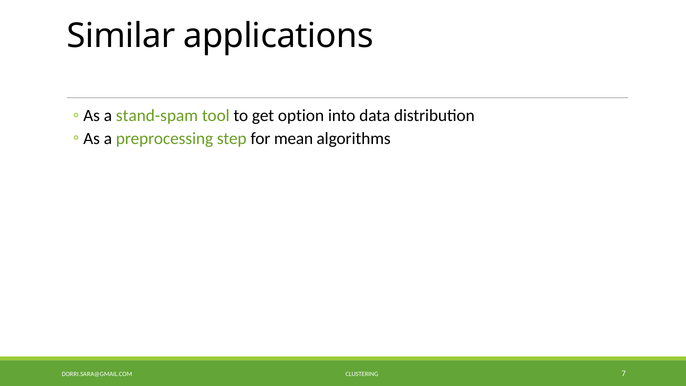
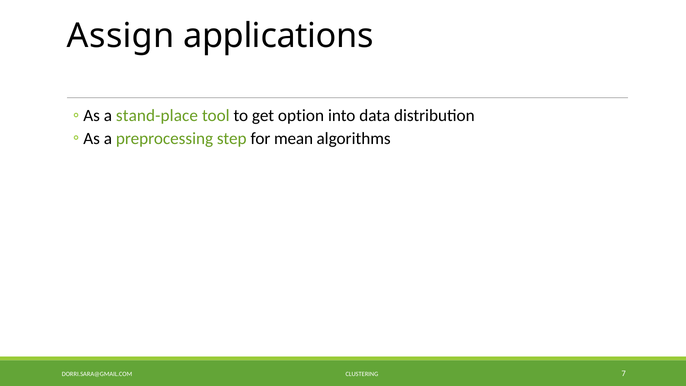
Similar: Similar -> Assign
stand-spam: stand-spam -> stand-place
